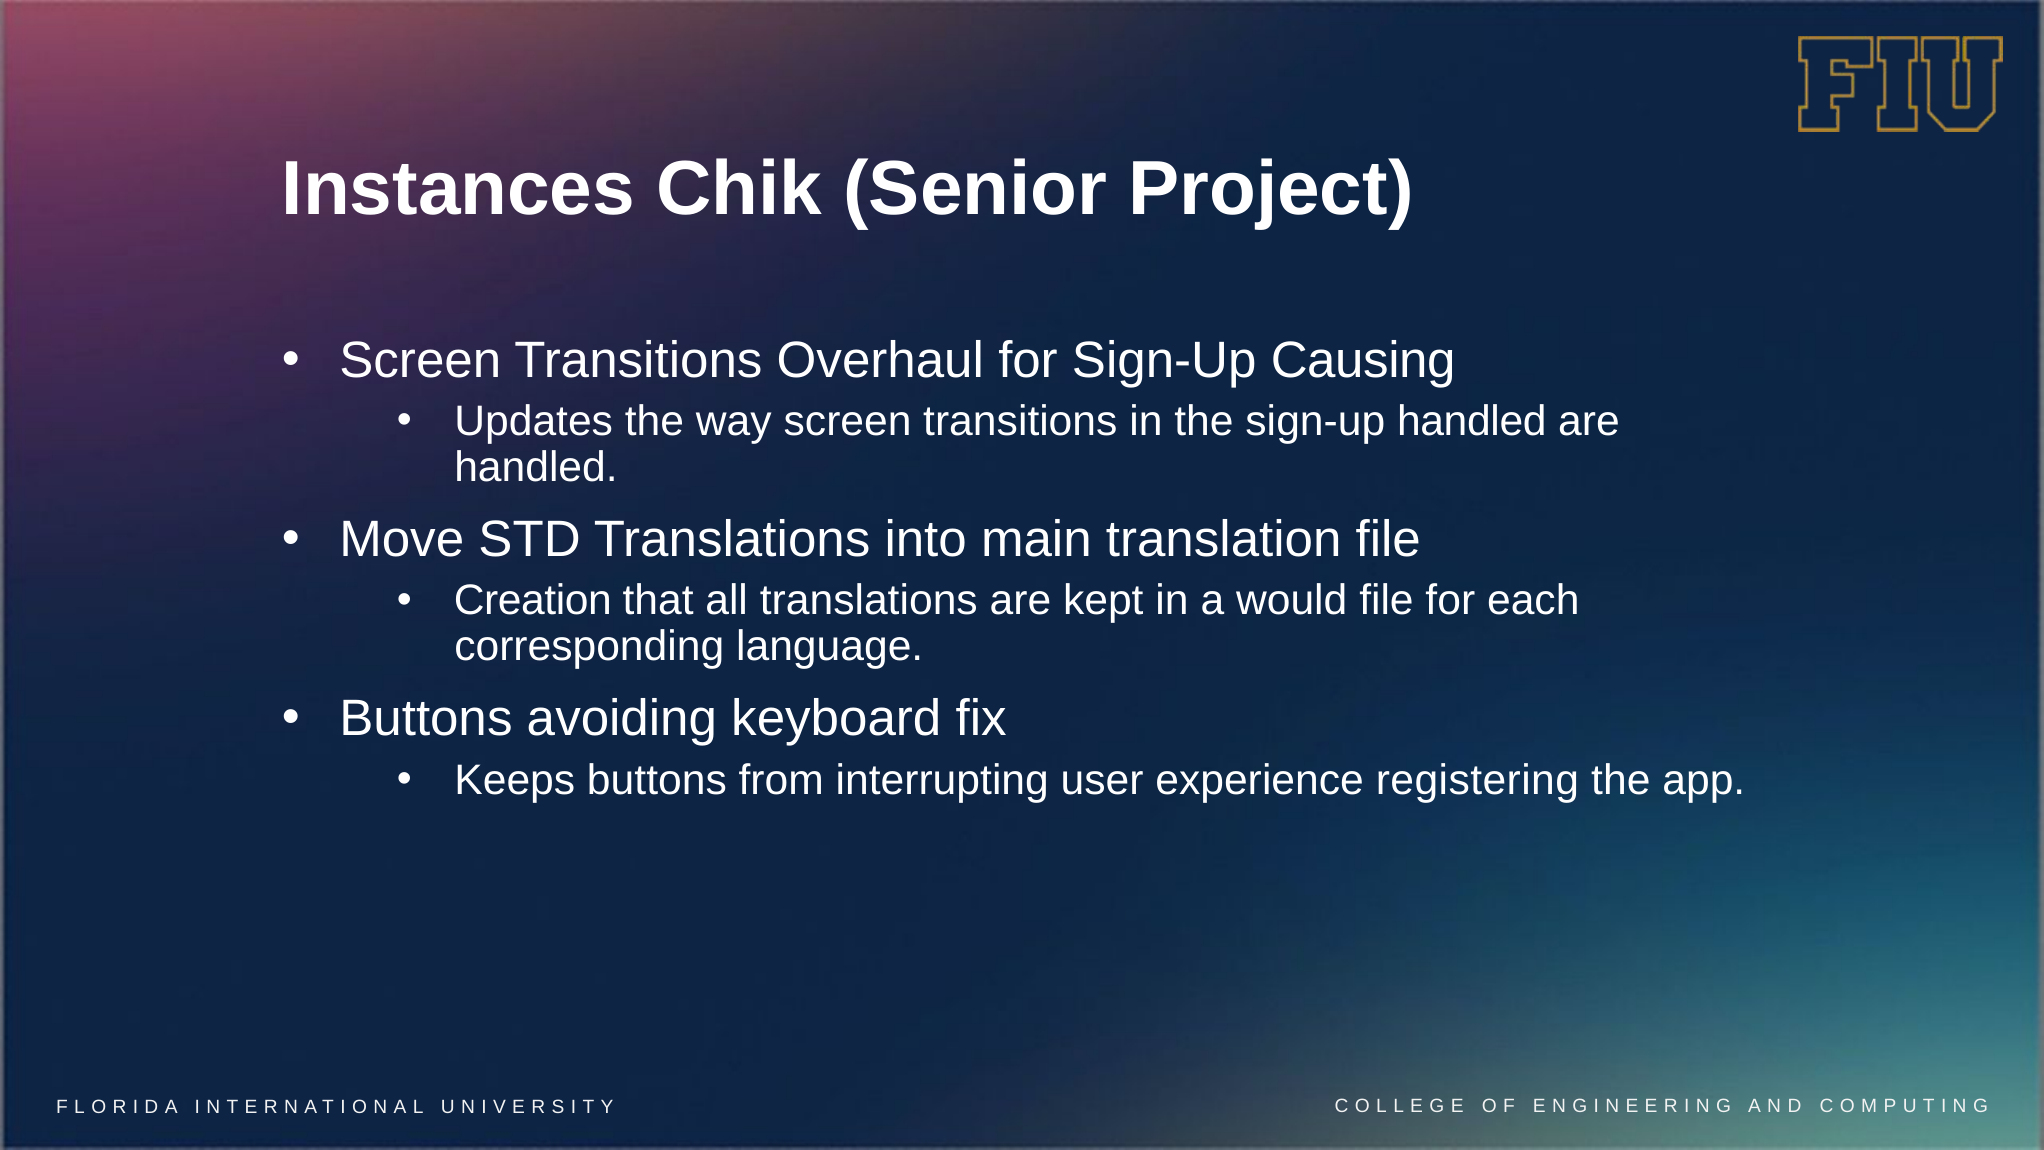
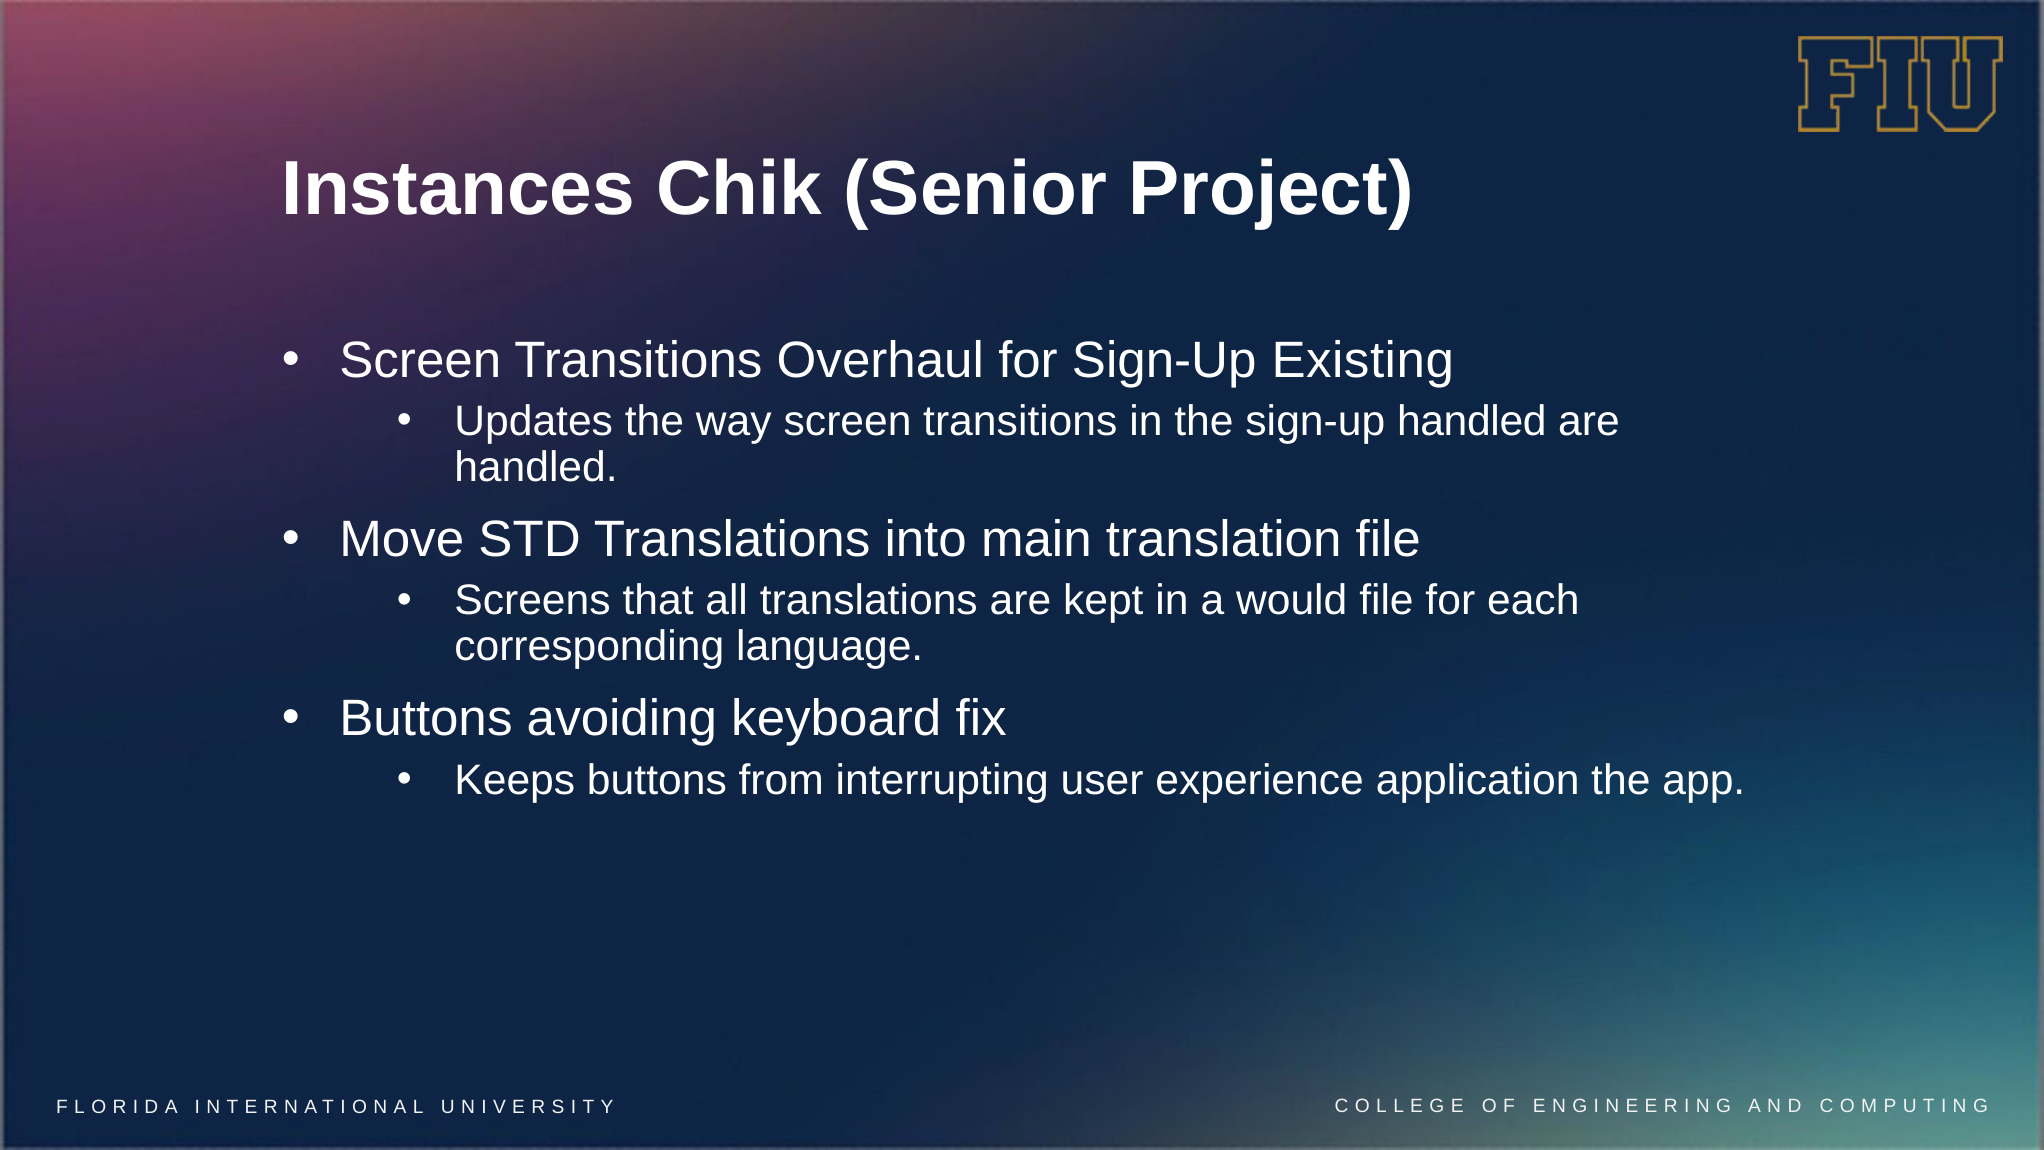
Causing: Causing -> Existing
Creation: Creation -> Screens
registering: registering -> application
